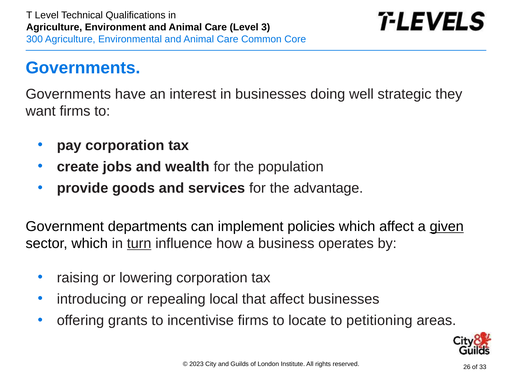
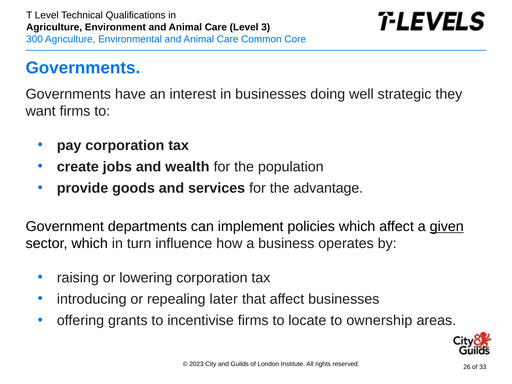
turn underline: present -> none
local: local -> later
petitioning: petitioning -> ownership
